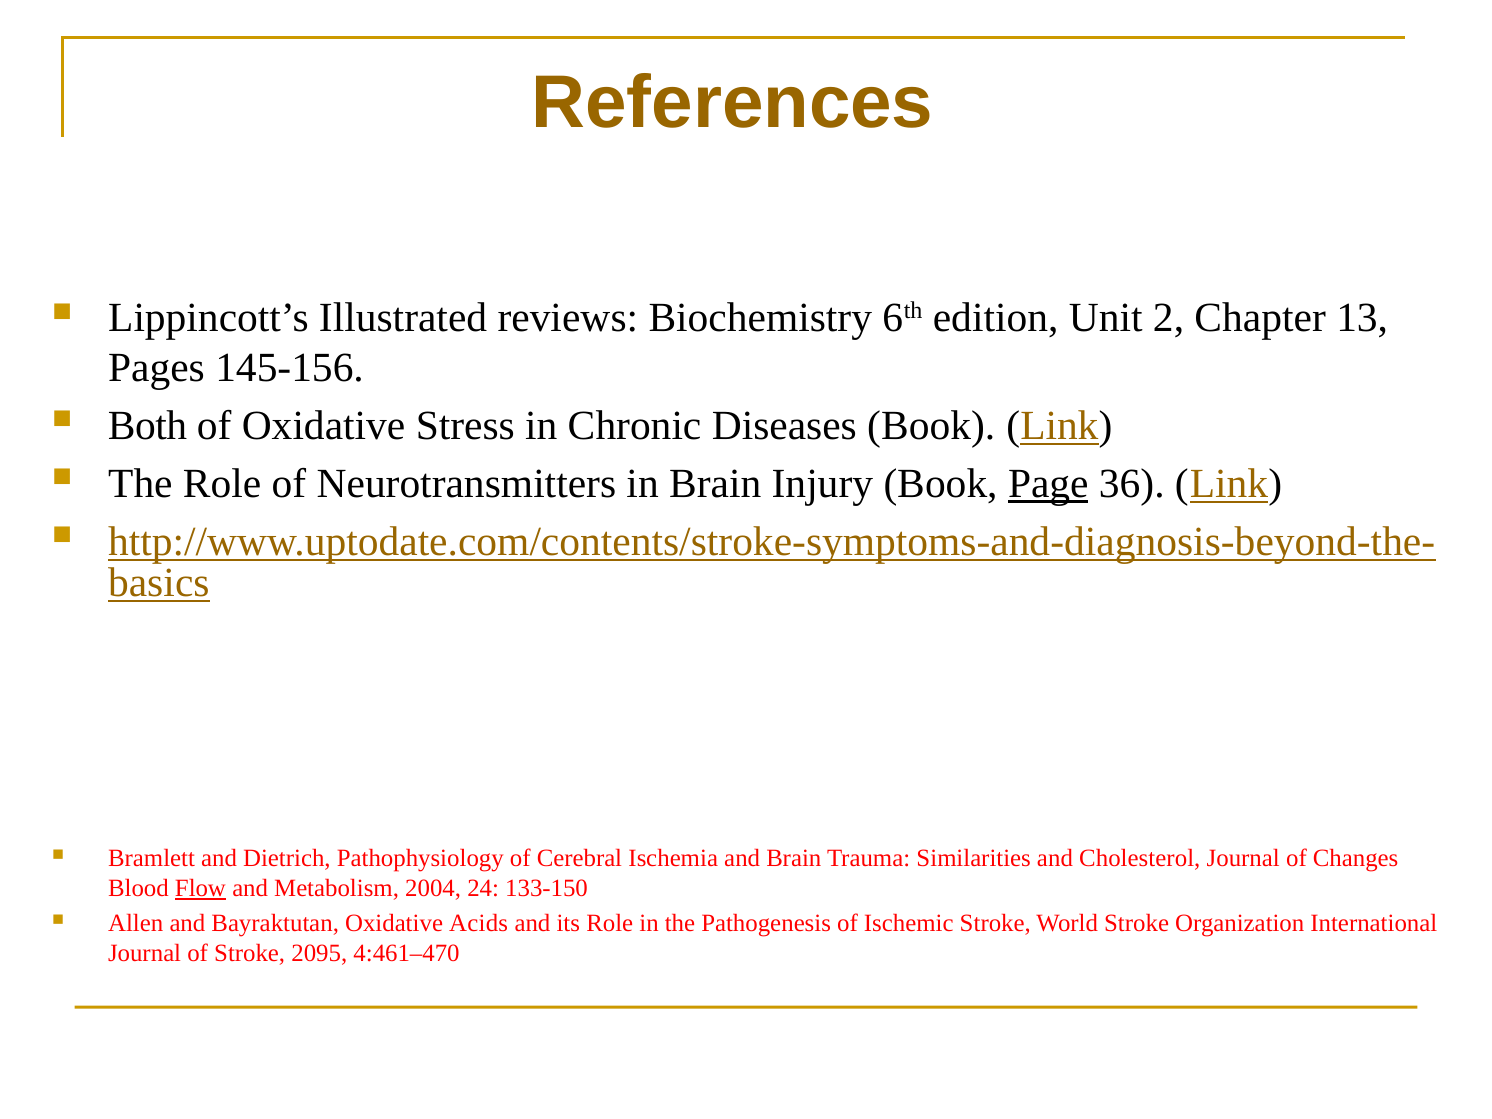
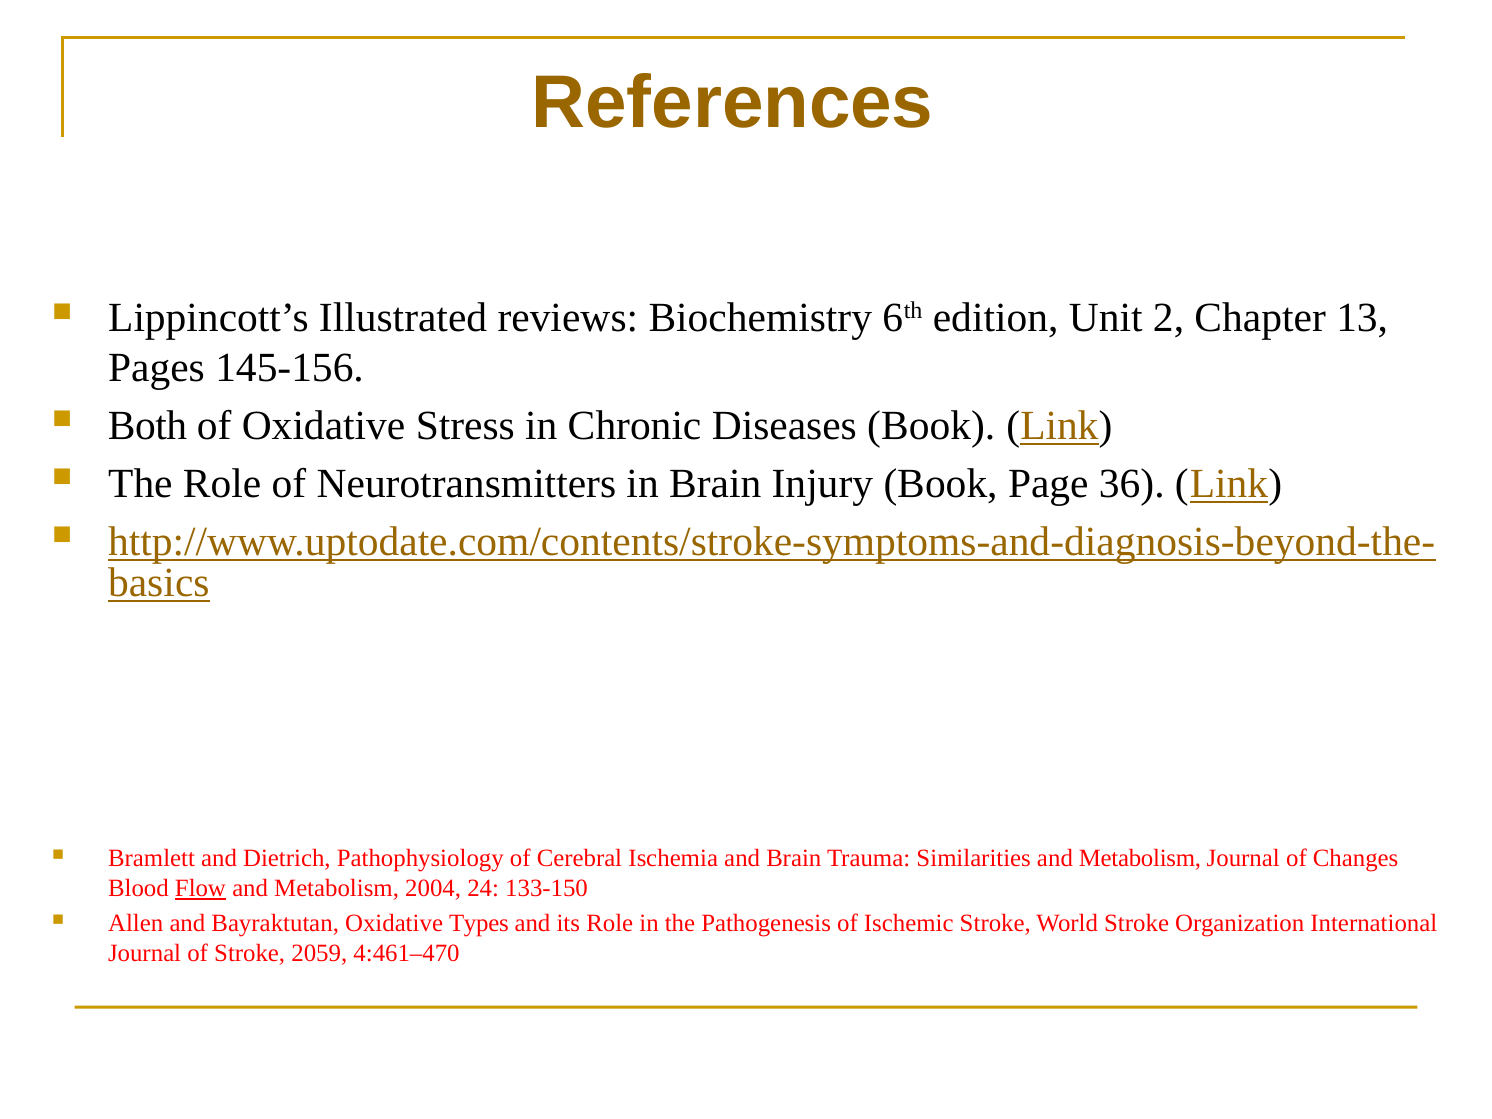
Page underline: present -> none
Similarities and Cholesterol: Cholesterol -> Metabolism
Acids: Acids -> Types
2095: 2095 -> 2059
